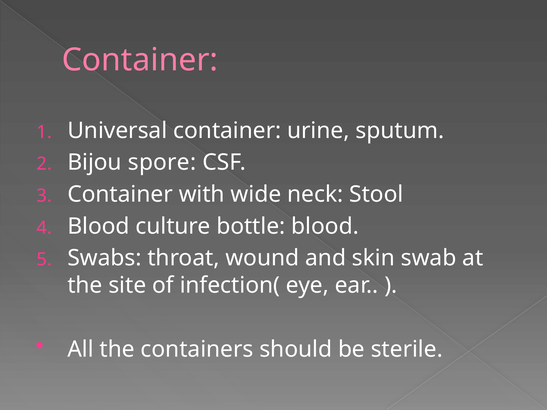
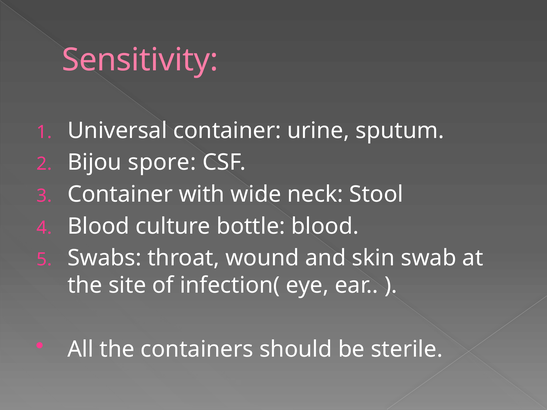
Container at (140, 60): Container -> Sensitivity
